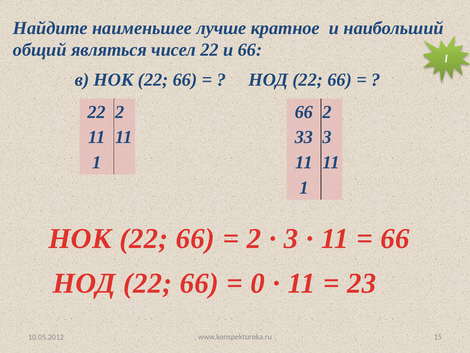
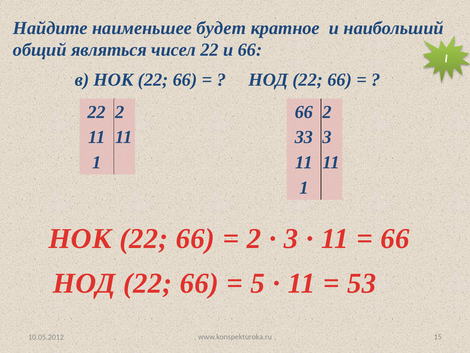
лучше: лучше -> будет
0: 0 -> 5
23: 23 -> 53
